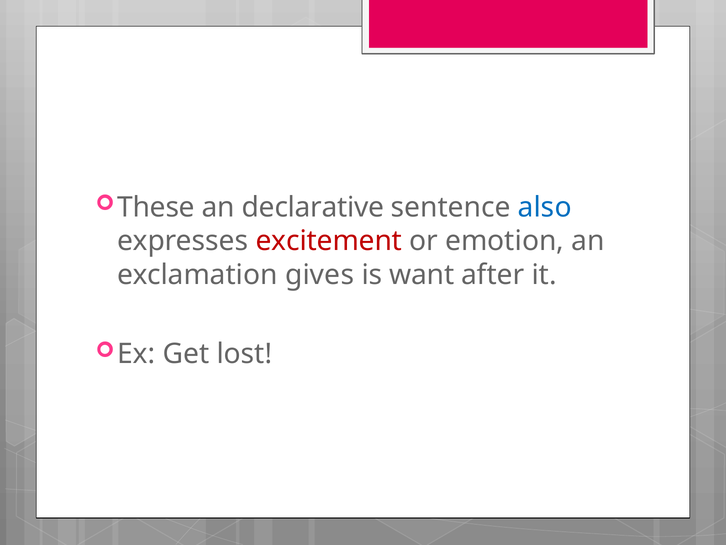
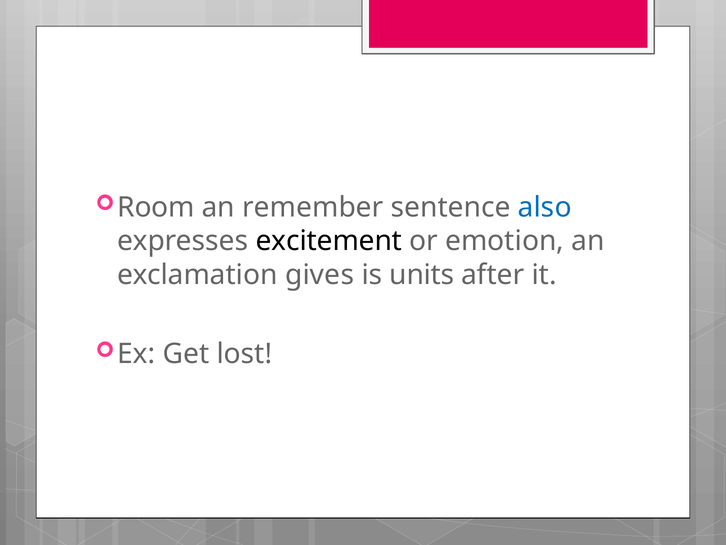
These: These -> Room
declarative: declarative -> remember
excitement colour: red -> black
want: want -> units
